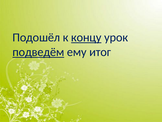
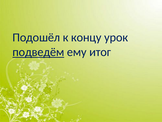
концу underline: present -> none
